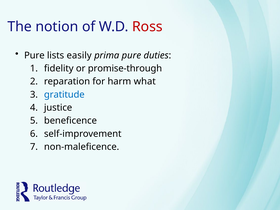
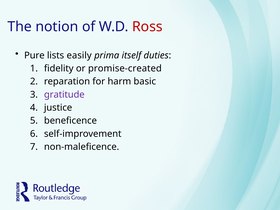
prima pure: pure -> itself
promise-through: promise-through -> promise-created
what: what -> basic
gratitude colour: blue -> purple
